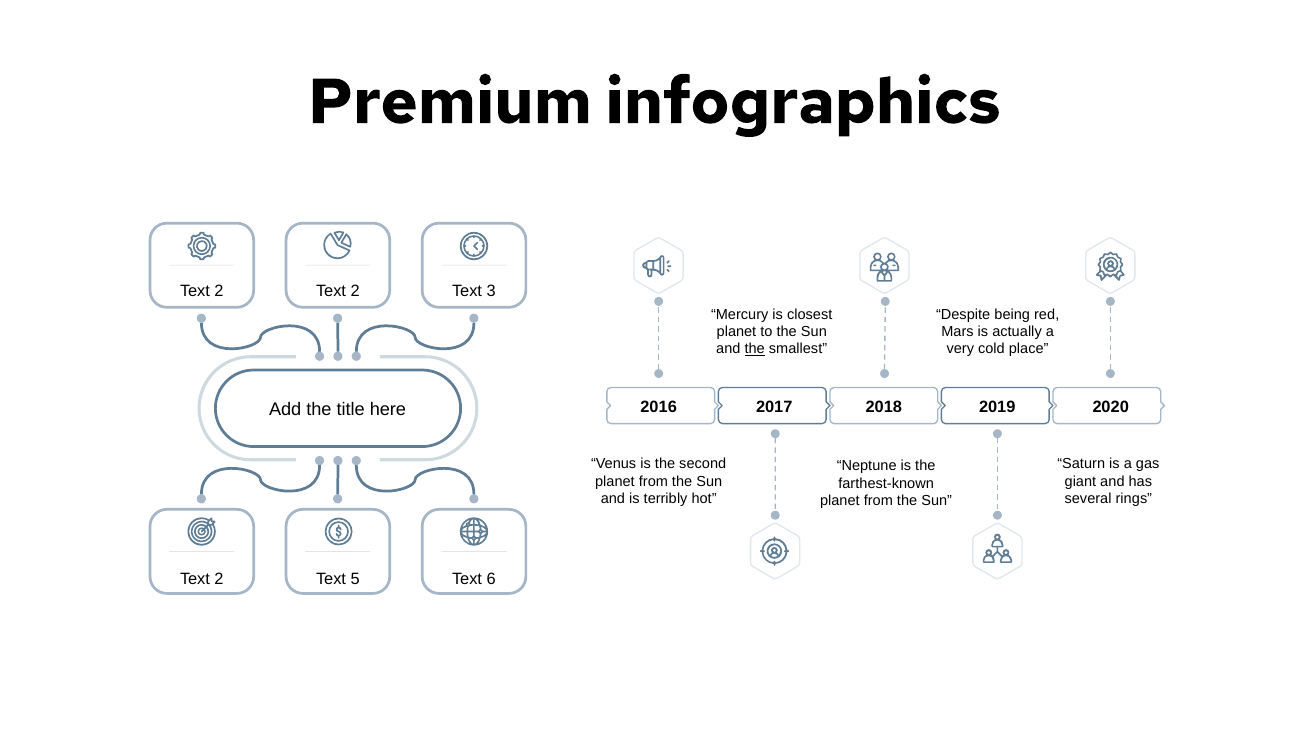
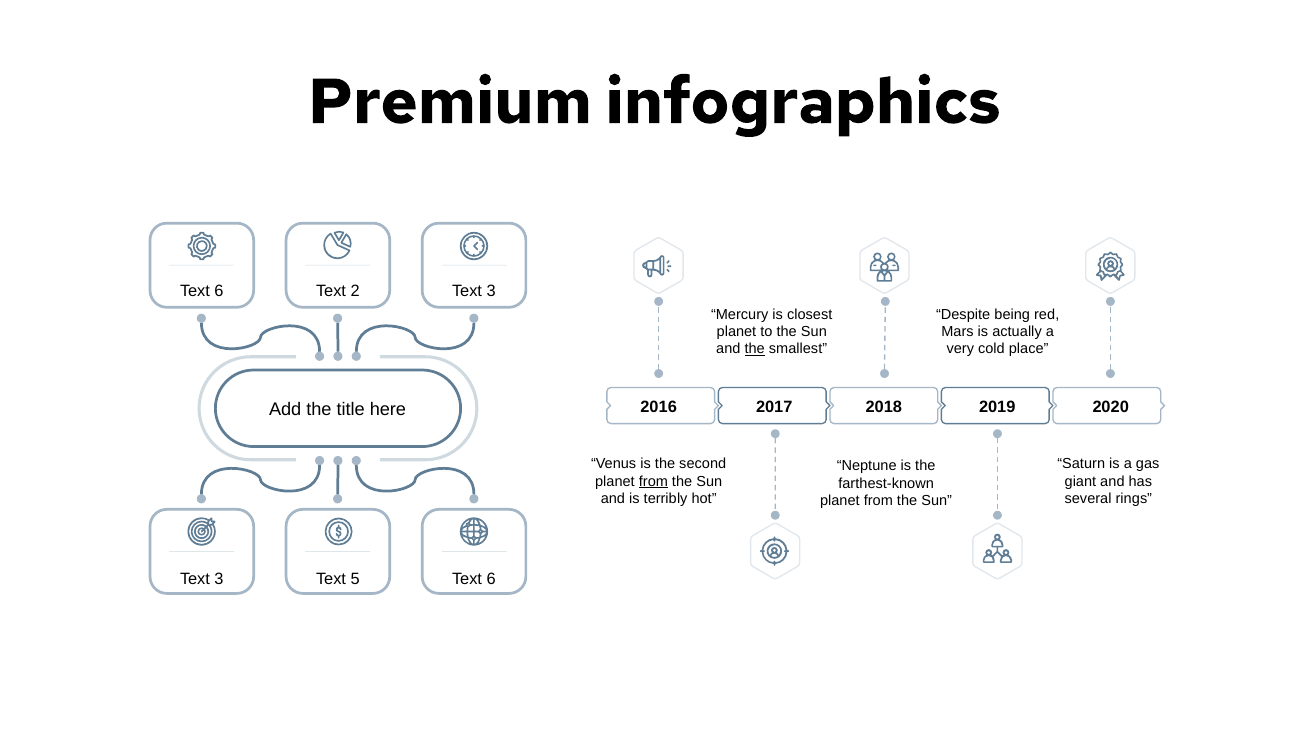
2 at (219, 292): 2 -> 6
from at (653, 482) underline: none -> present
2 at (219, 580): 2 -> 3
